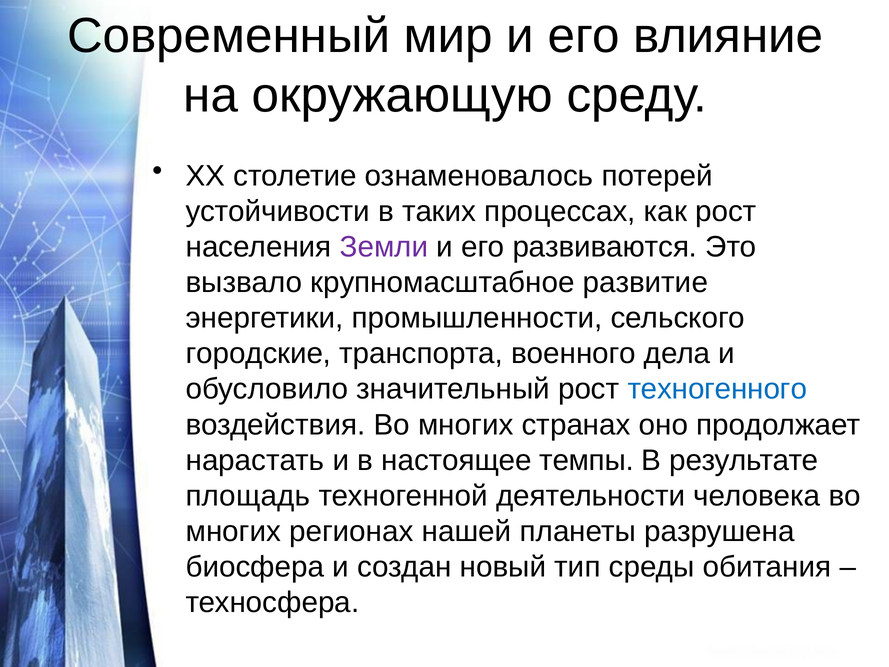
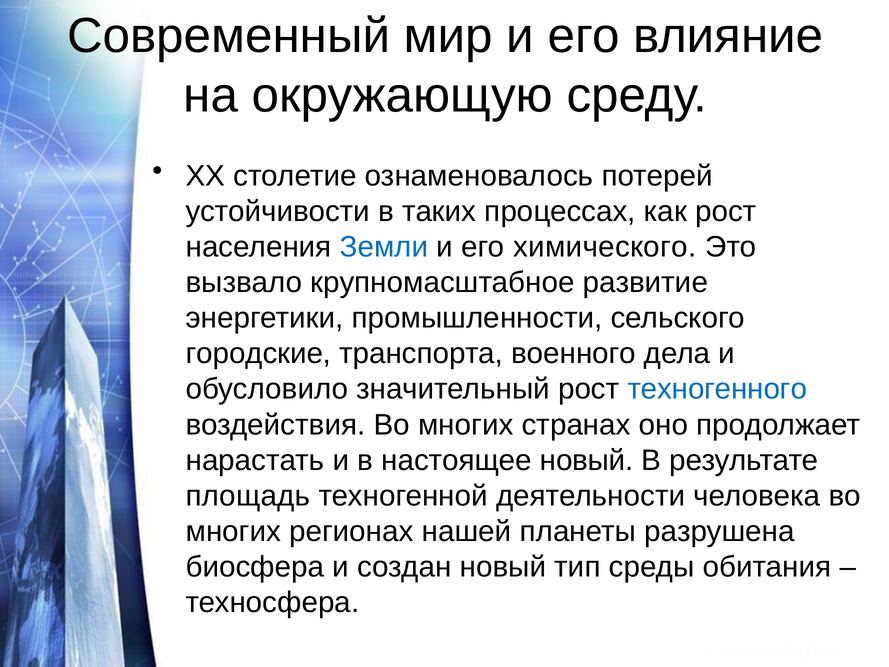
Земли colour: purple -> blue
развиваются: развиваются -> химического
настоящее темпы: темпы -> новый
